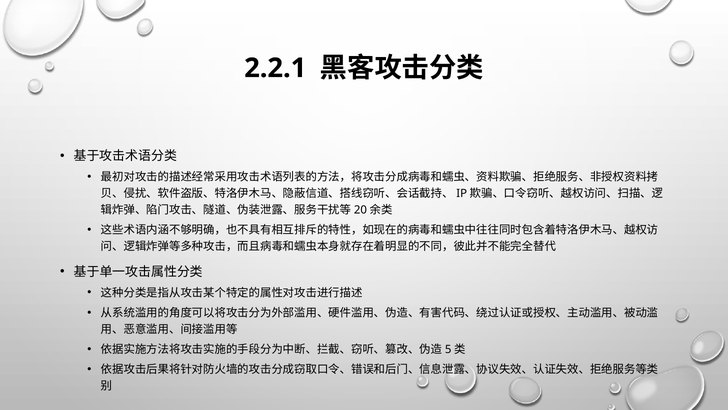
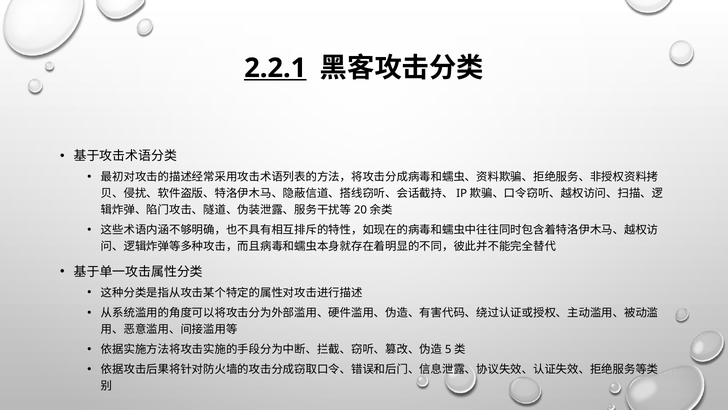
2.2.1 underline: none -> present
